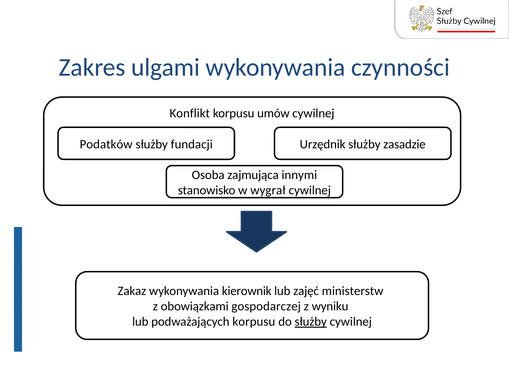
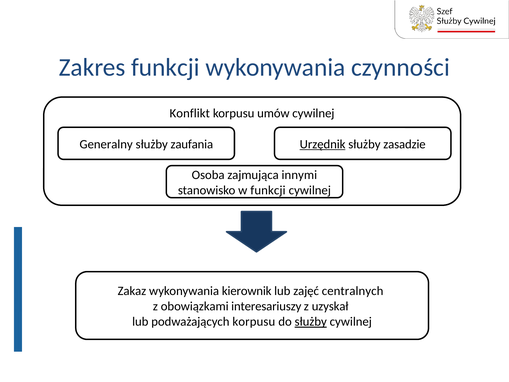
Zakres ulgami: ulgami -> funkcji
Podatków: Podatków -> Generalny
fundacji: fundacji -> zaufania
Urzędnik underline: none -> present
w wygrał: wygrał -> funkcji
ministerstw: ministerstw -> centralnych
gospodarczej: gospodarczej -> interesariuszy
wyniku: wyniku -> uzyskał
